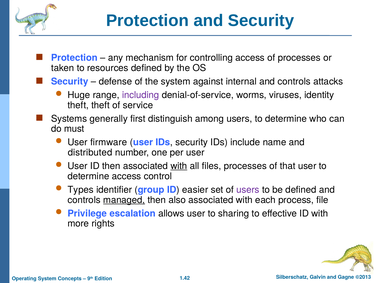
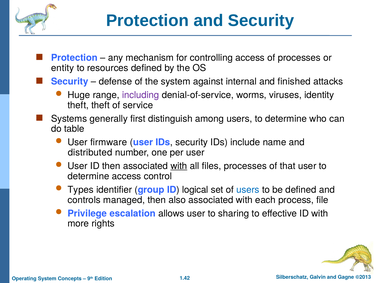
taken: taken -> entity
internal and controls: controls -> finished
must: must -> table
easier: easier -> logical
users at (248, 190) colour: purple -> blue
managed underline: present -> none
